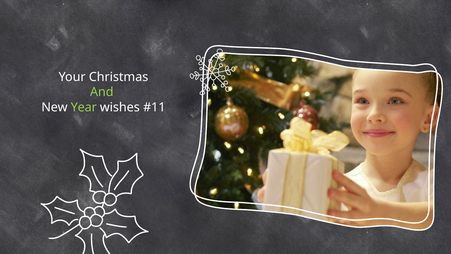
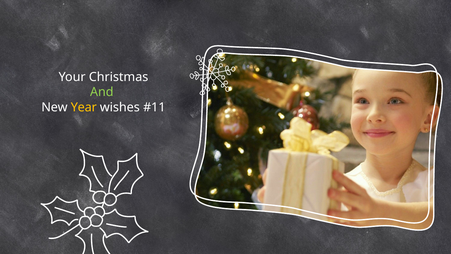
Year colour: light green -> yellow
